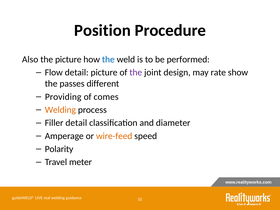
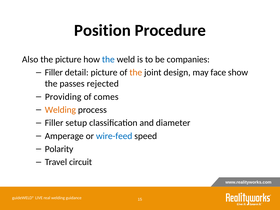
performed: performed -> companies
Flow at (54, 72): Flow -> Filler
the at (136, 72) colour: purple -> orange
rate: rate -> face
different: different -> rejected
Filler detail: detail -> setup
wire-feed colour: orange -> blue
meter: meter -> circuit
